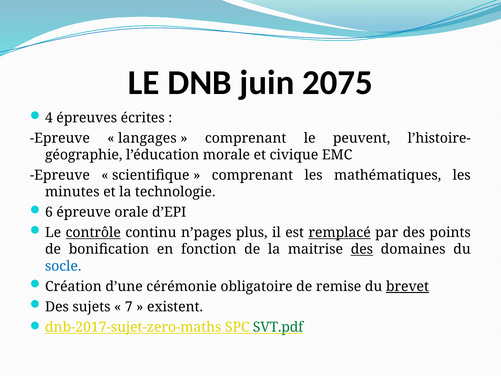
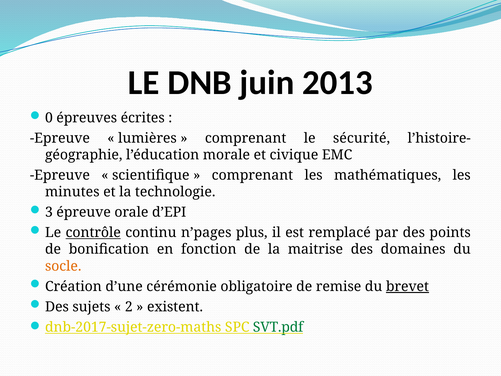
2075: 2075 -> 2013
4: 4 -> 0
langages: langages -> lumières
peuvent: peuvent -> sécurité
6: 6 -> 3
remplacé underline: present -> none
des at (362, 249) underline: present -> none
socle colour: blue -> orange
7: 7 -> 2
